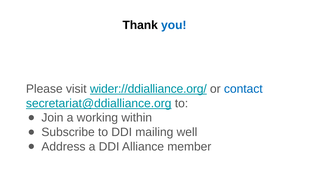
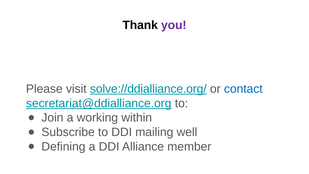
you colour: blue -> purple
wider://ddialliance.org/: wider://ddialliance.org/ -> solve://ddialliance.org/
Address: Address -> Defining
